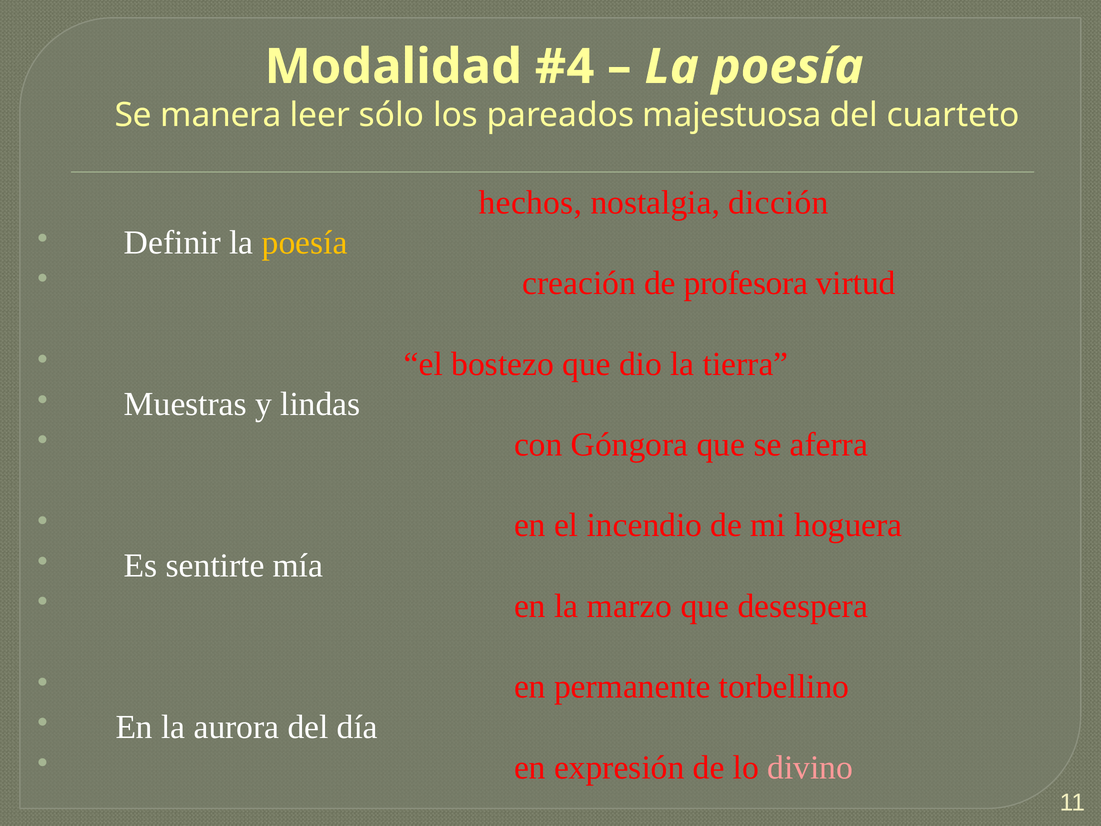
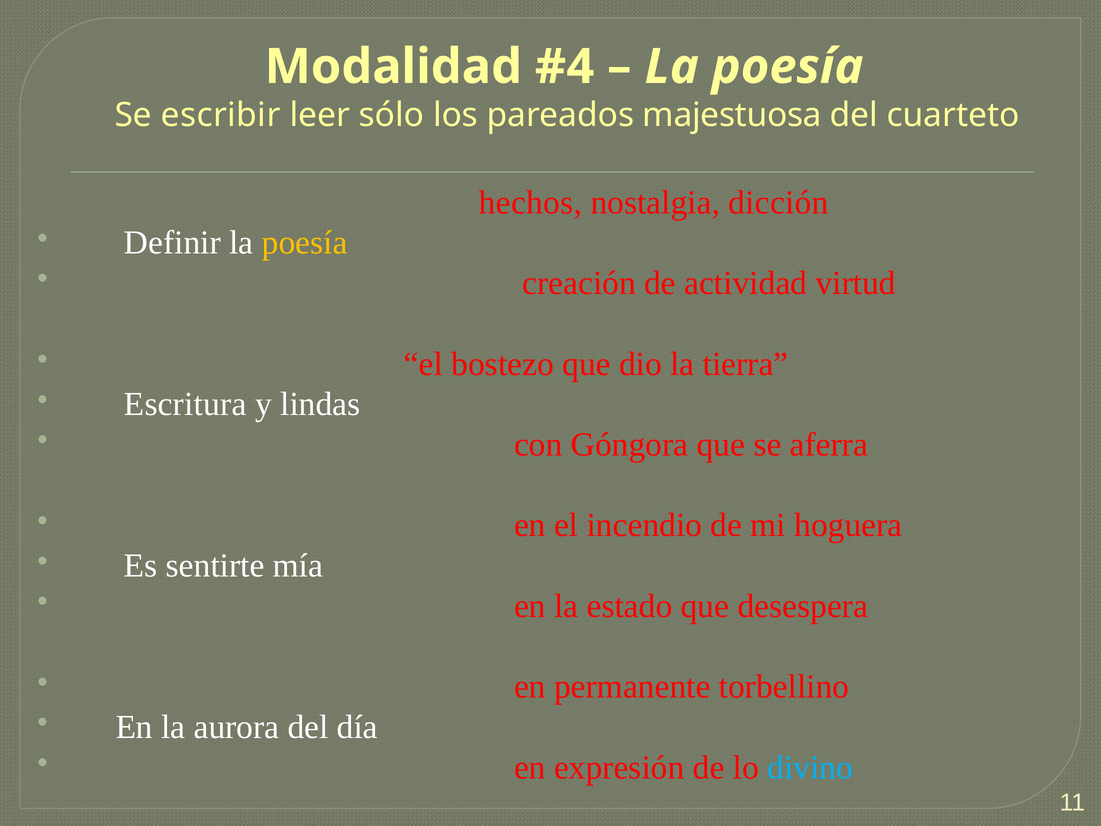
manera: manera -> escribir
profesora: profesora -> actividad
Muestras: Muestras -> Escritura
marzo: marzo -> estado
divino colour: pink -> light blue
